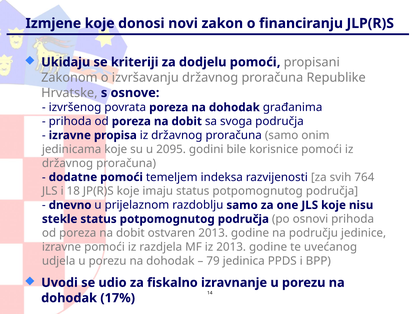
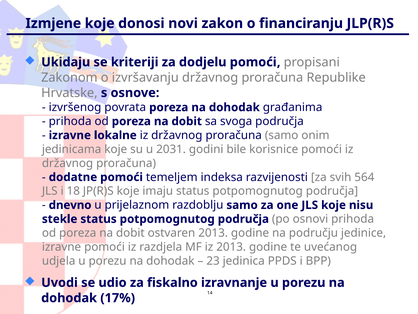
propisa: propisa -> lokalne
2095: 2095 -> 2031
764: 764 -> 564
79: 79 -> 23
